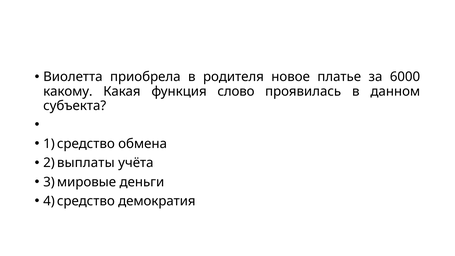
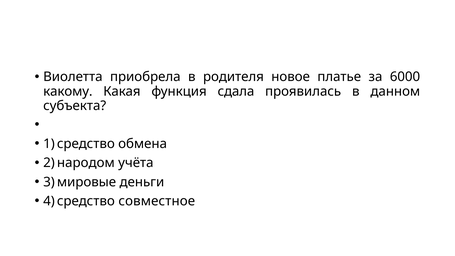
слово: слово -> сдала
выплаты: выплаты -> народом
демократия: демократия -> совместное
